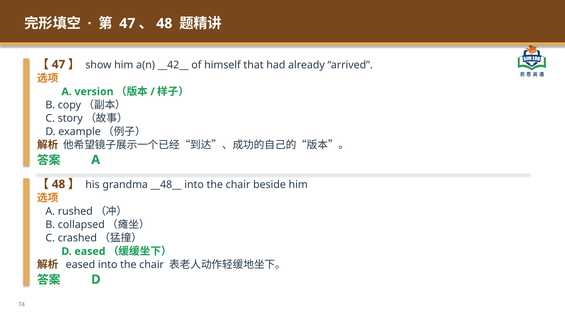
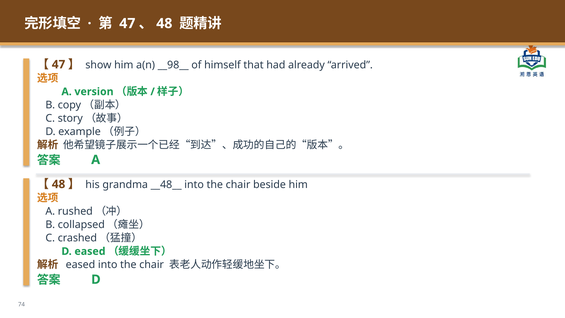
__42__: __42__ -> __98__
